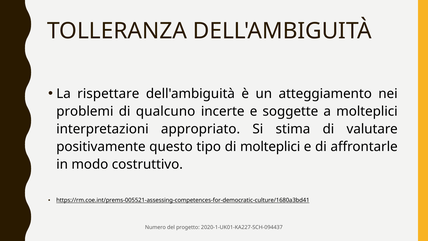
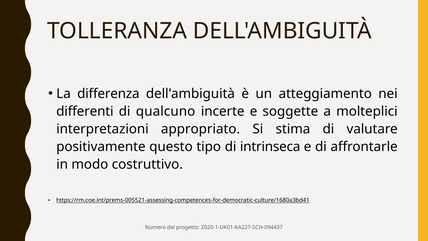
rispettare: rispettare -> differenza
problemi: problemi -> differenti
di molteplici: molteplici -> intrinseca
